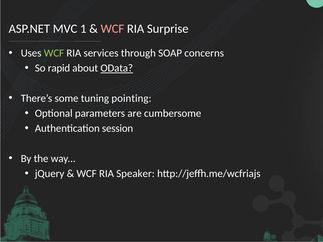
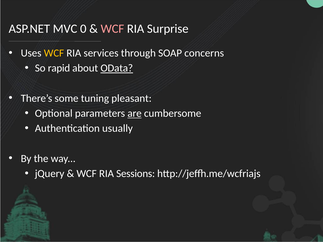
1: 1 -> 0
WCF at (54, 53) colour: light green -> yellow
pointing: pointing -> pleasant
are underline: none -> present
session: session -> usually
Speaker: Speaker -> Sessions
